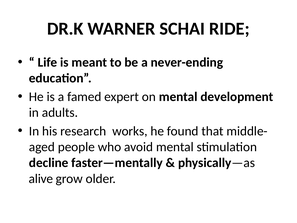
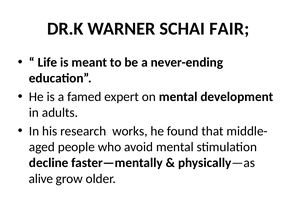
RIDE: RIDE -> FAIR
